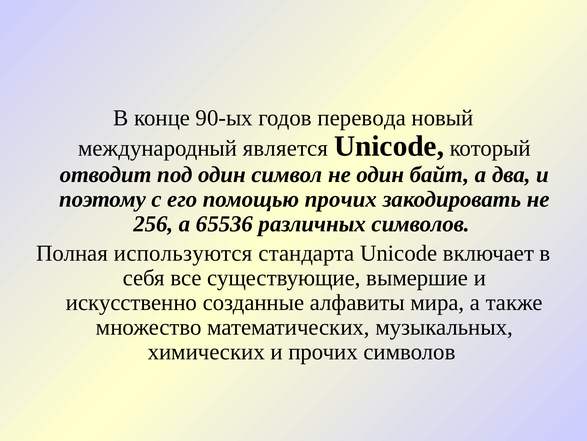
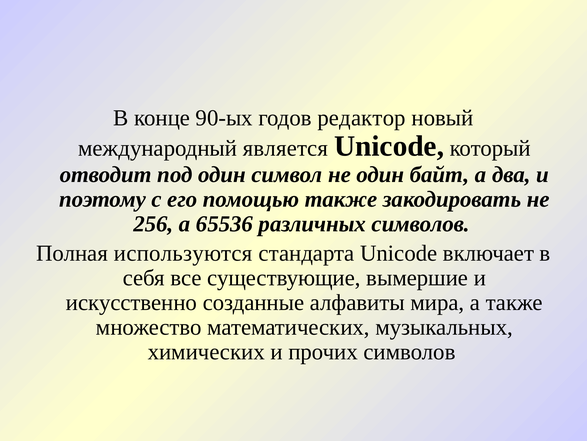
перевода: перевода -> редактор
помощью прочих: прочих -> также
